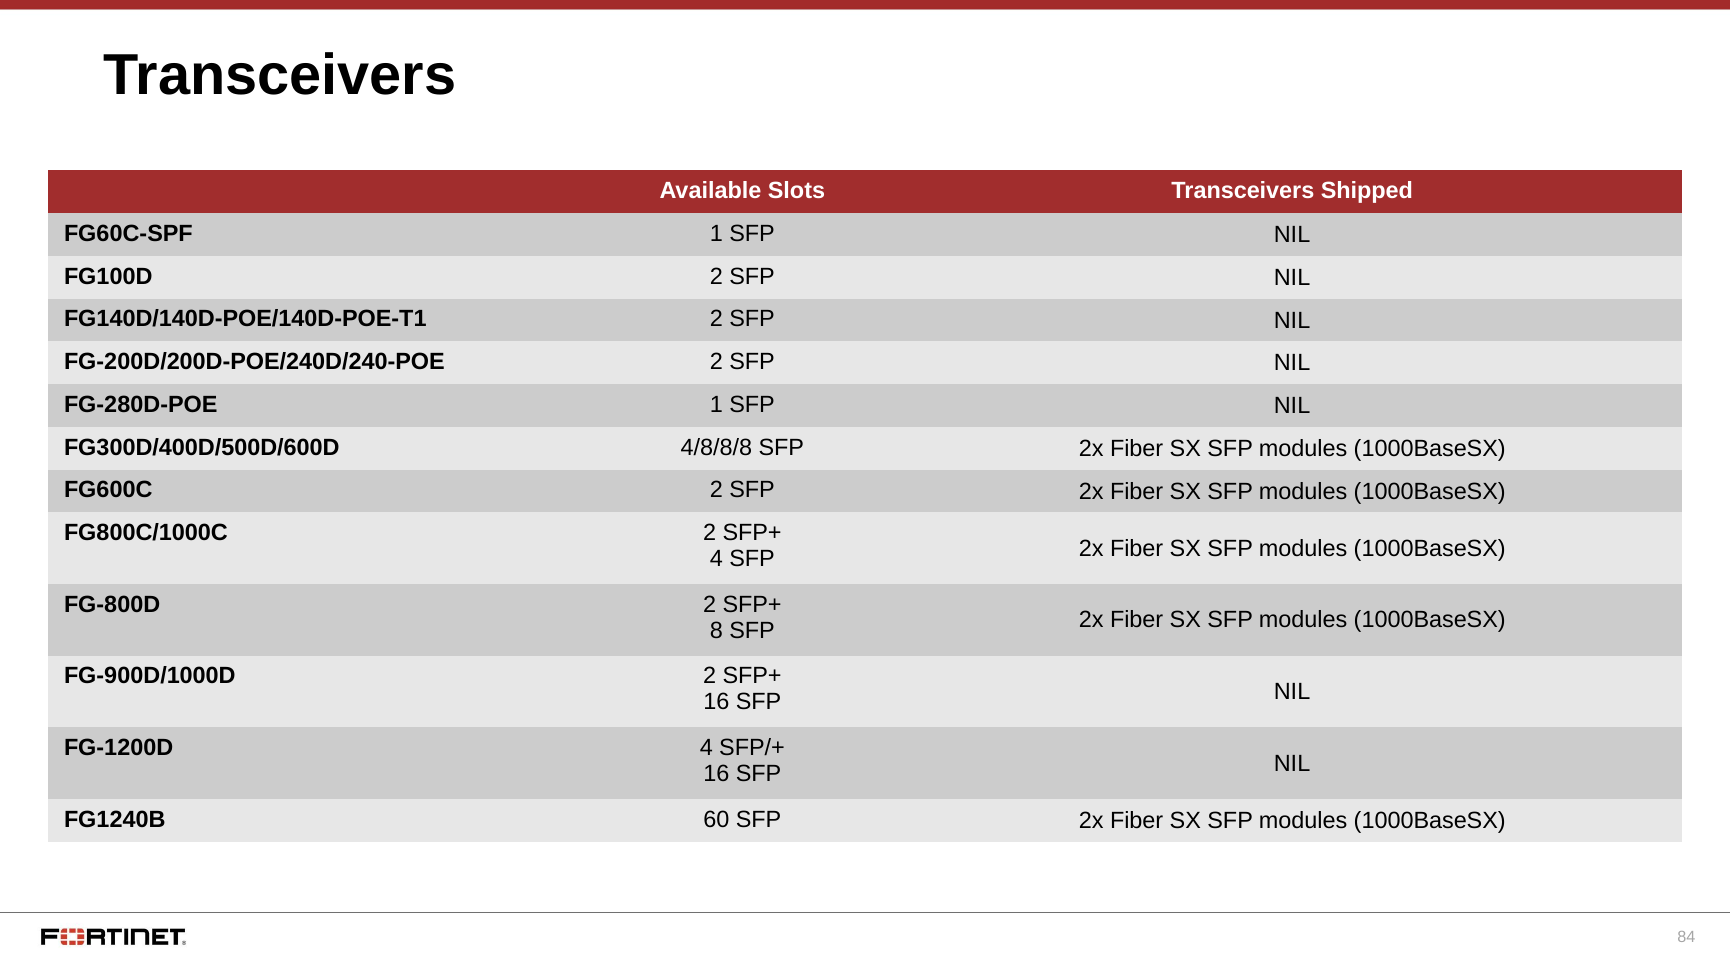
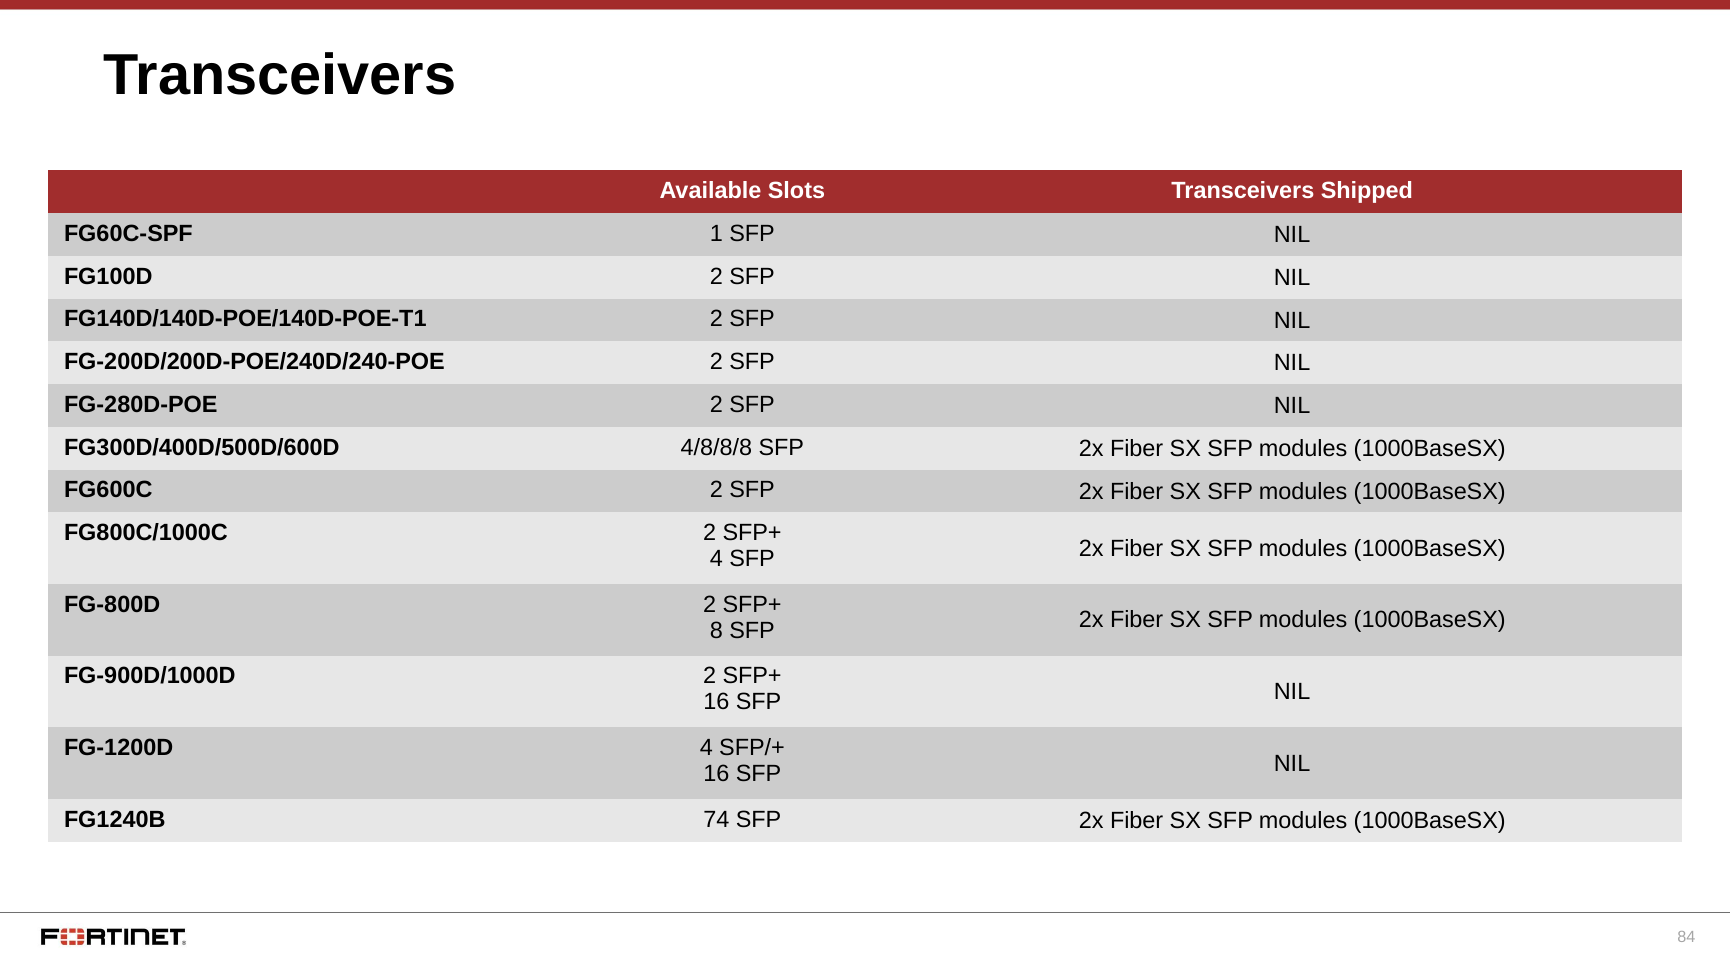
FG-280D-POE 1: 1 -> 2
60: 60 -> 74
